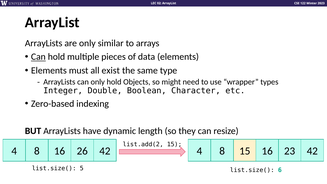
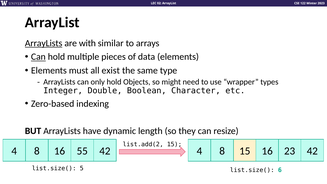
ArrayLists at (44, 43) underline: none -> present
are only: only -> with
26: 26 -> 55
